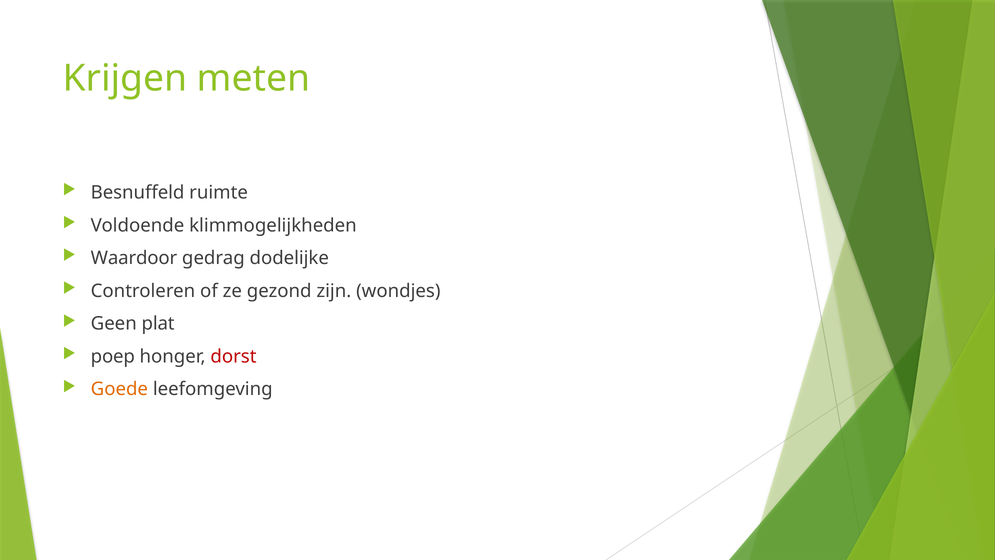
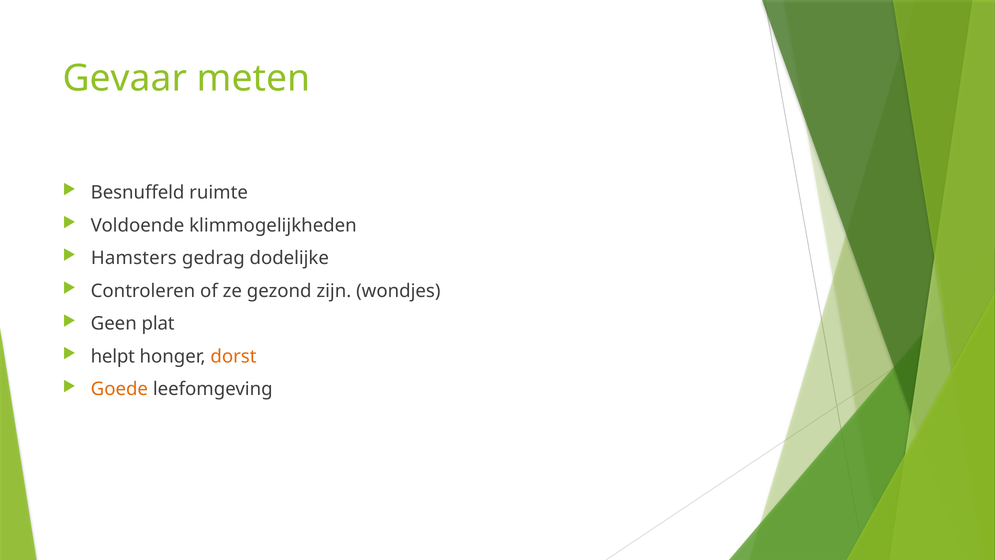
Krijgen: Krijgen -> Gevaar
Waardoor: Waardoor -> Hamsters
poep: poep -> helpt
dorst colour: red -> orange
